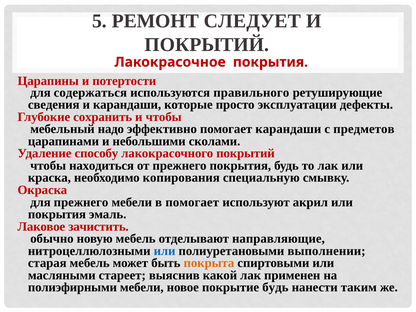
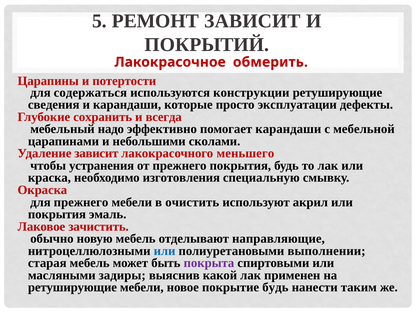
РЕМОНТ СЛЕДУЕТ: СЛЕДУЕТ -> ЗАВИСИТ
Лакокрасочное покрытия: покрытия -> обмерить
правильного: правильного -> конструкции
и чтобы: чтобы -> всегда
предметов: предметов -> мебельной
Удаление способу: способу -> зависит
лакокрасочного покрытий: покрытий -> меньшего
находиться: находиться -> устранения
копирования: копирования -> изготовления
в помогает: помогает -> очистить
покрыта colour: orange -> purple
стареет: стареет -> задиры
полиэфирными at (72, 287): полиэфирными -> ретуширующие
